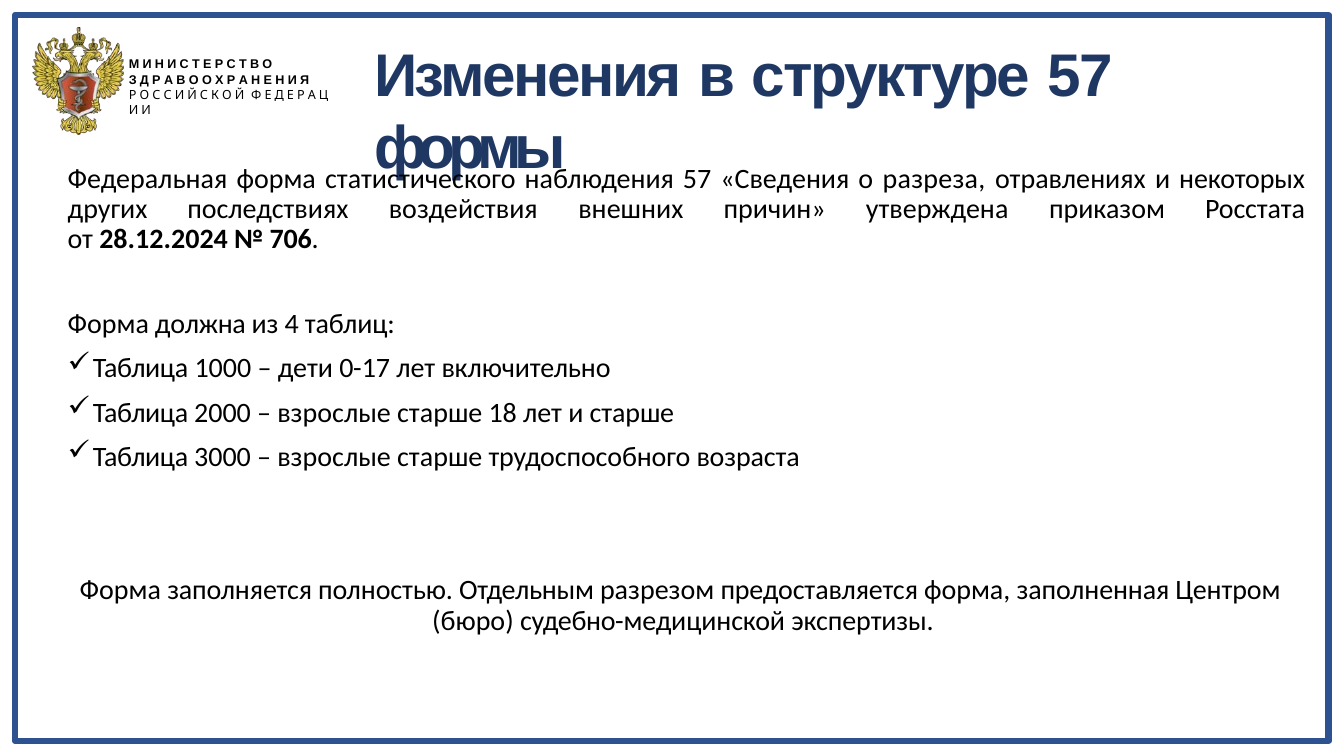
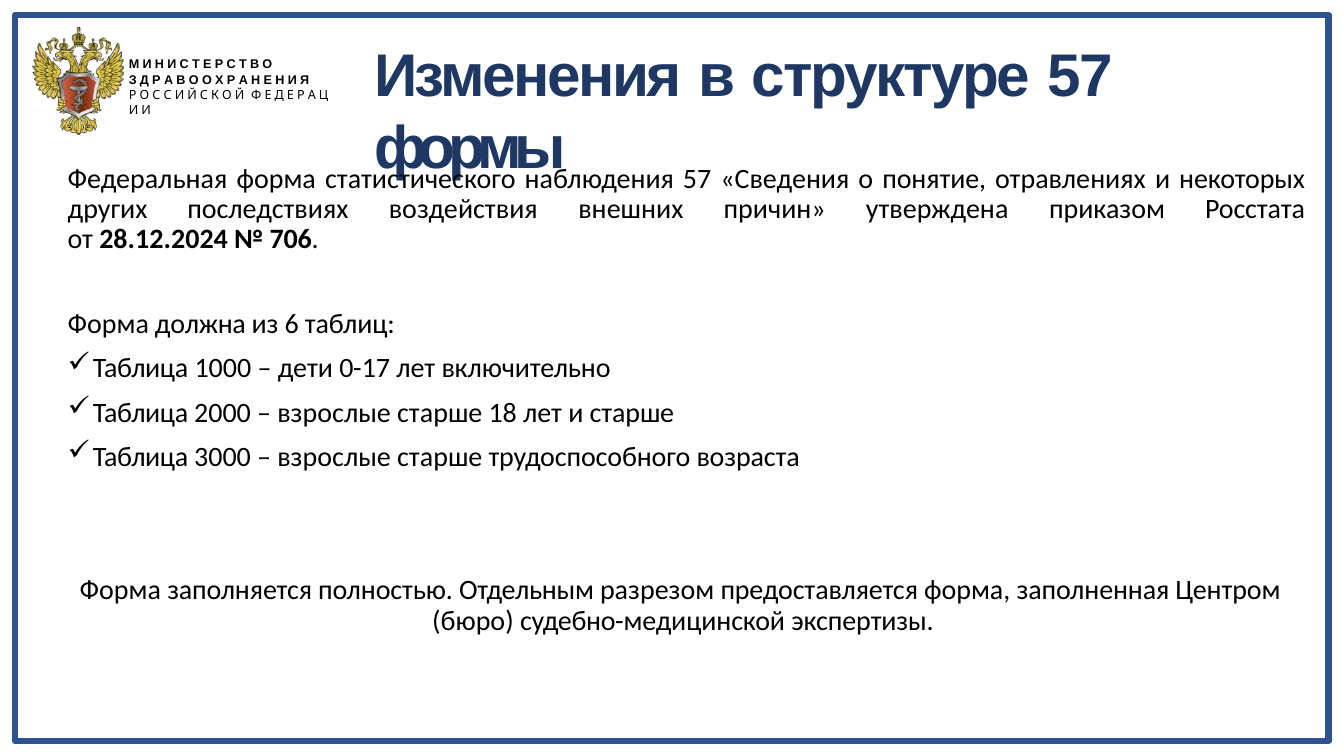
разреза: разреза -> понятие
4: 4 -> 6
